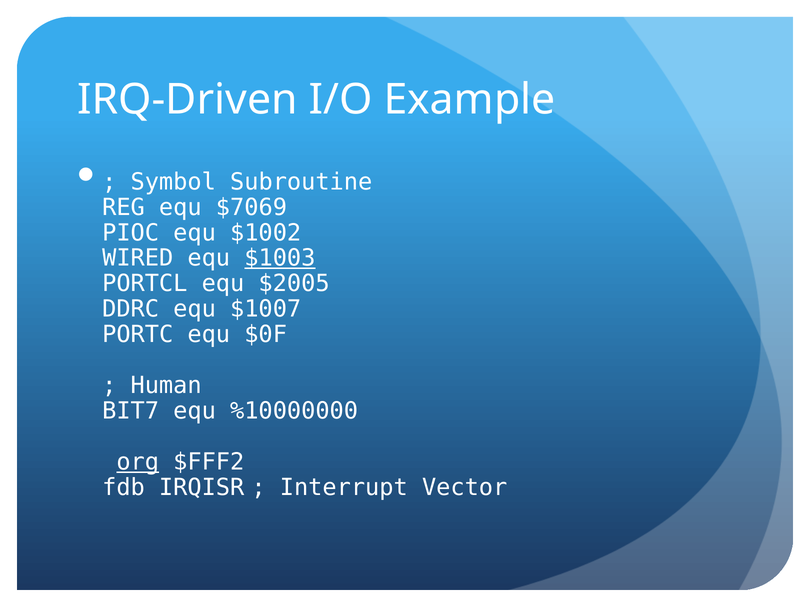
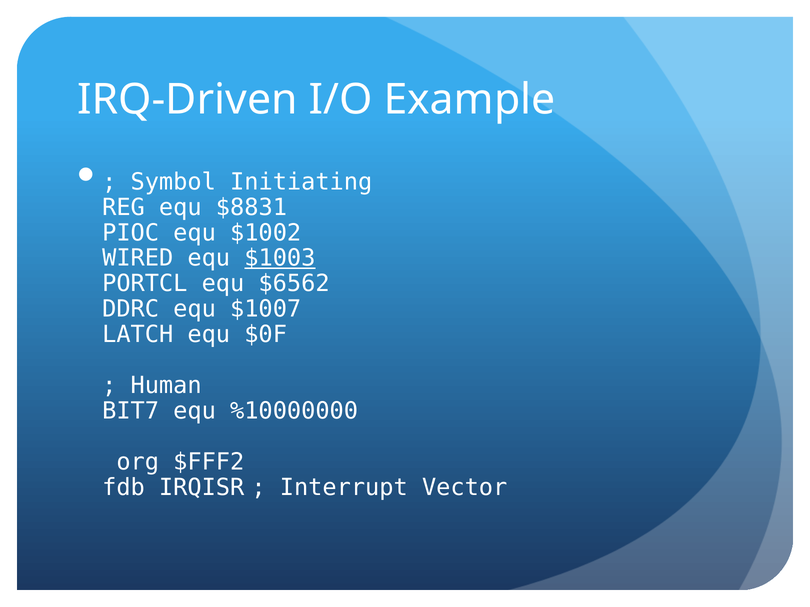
Subroutine: Subroutine -> Initiating
$7069: $7069 -> $8831
$2005: $2005 -> $6562
PORTC: PORTC -> LATCH
org underline: present -> none
